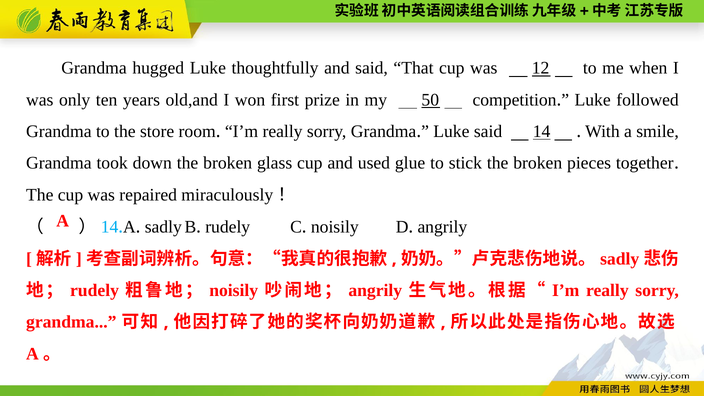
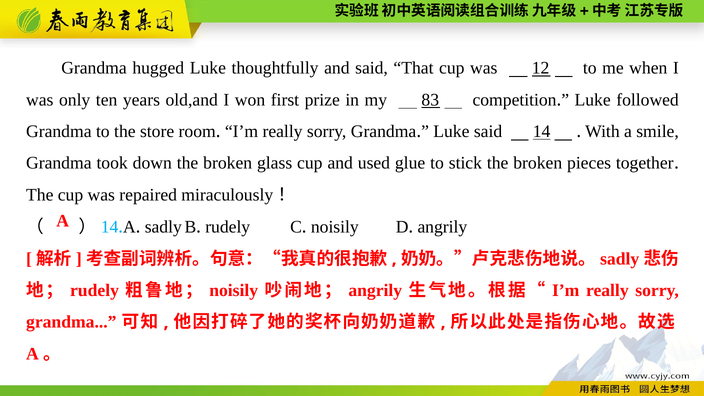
50: 50 -> 83
